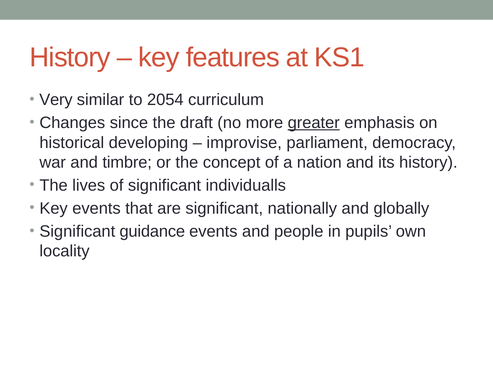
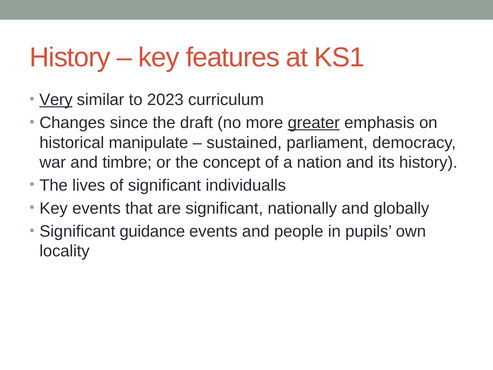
Very underline: none -> present
2054: 2054 -> 2023
developing: developing -> manipulate
improvise: improvise -> sustained
